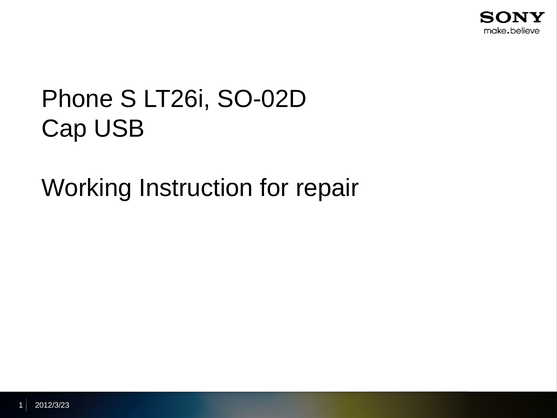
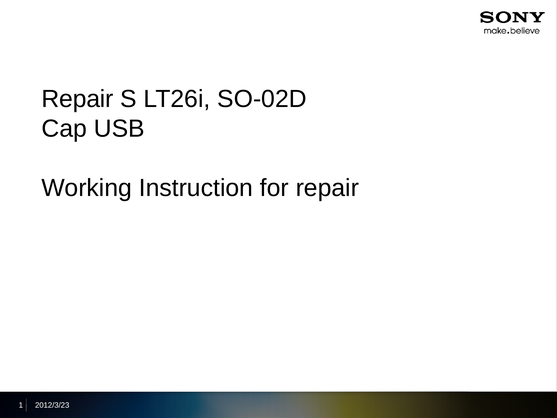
Phone at (77, 99): Phone -> Repair
